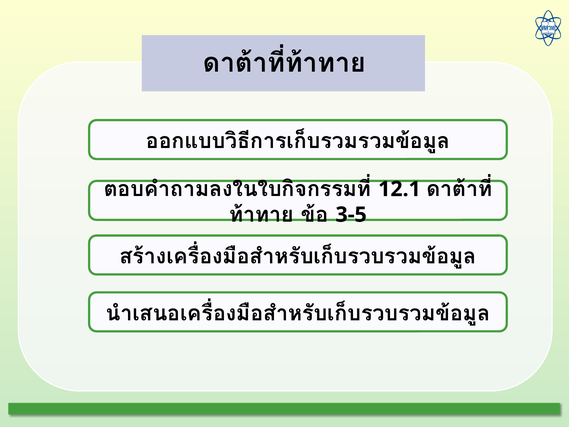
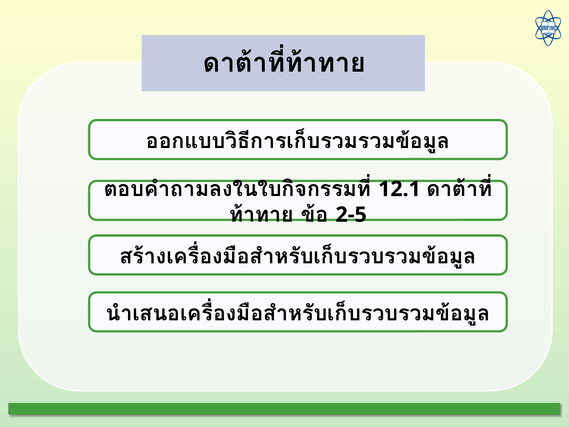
3-5: 3-5 -> 2-5
